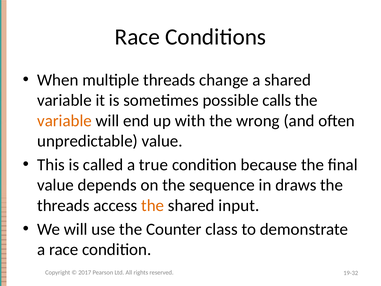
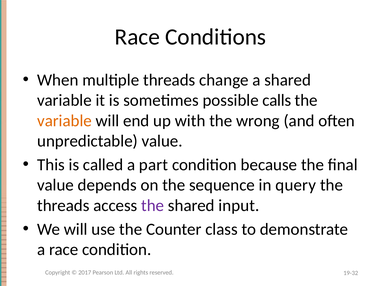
true: true -> part
draws: draws -> query
the at (153, 205) colour: orange -> purple
